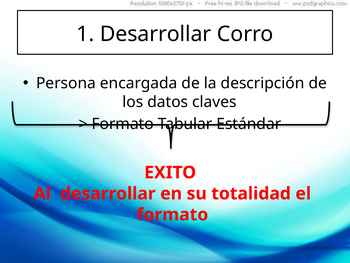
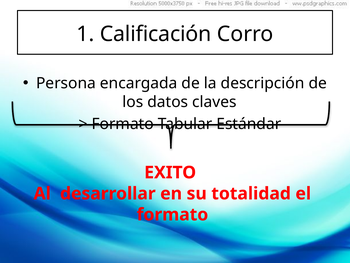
1 Desarrollar: Desarrollar -> Calificación
